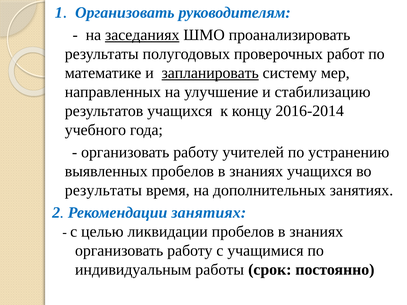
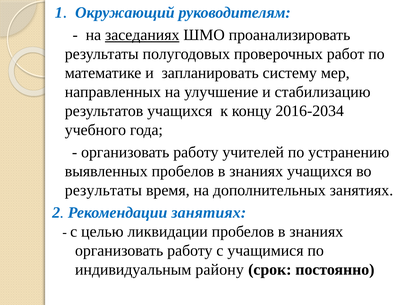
Организовать at (125, 13): Организовать -> Окружающий
запланировать underline: present -> none
2016-2014: 2016-2014 -> 2016-2034
работы: работы -> району
